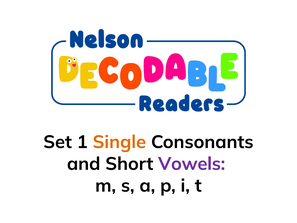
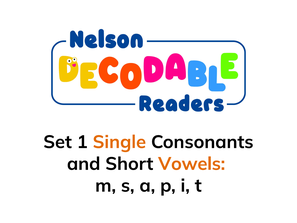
Vowels colour: purple -> orange
